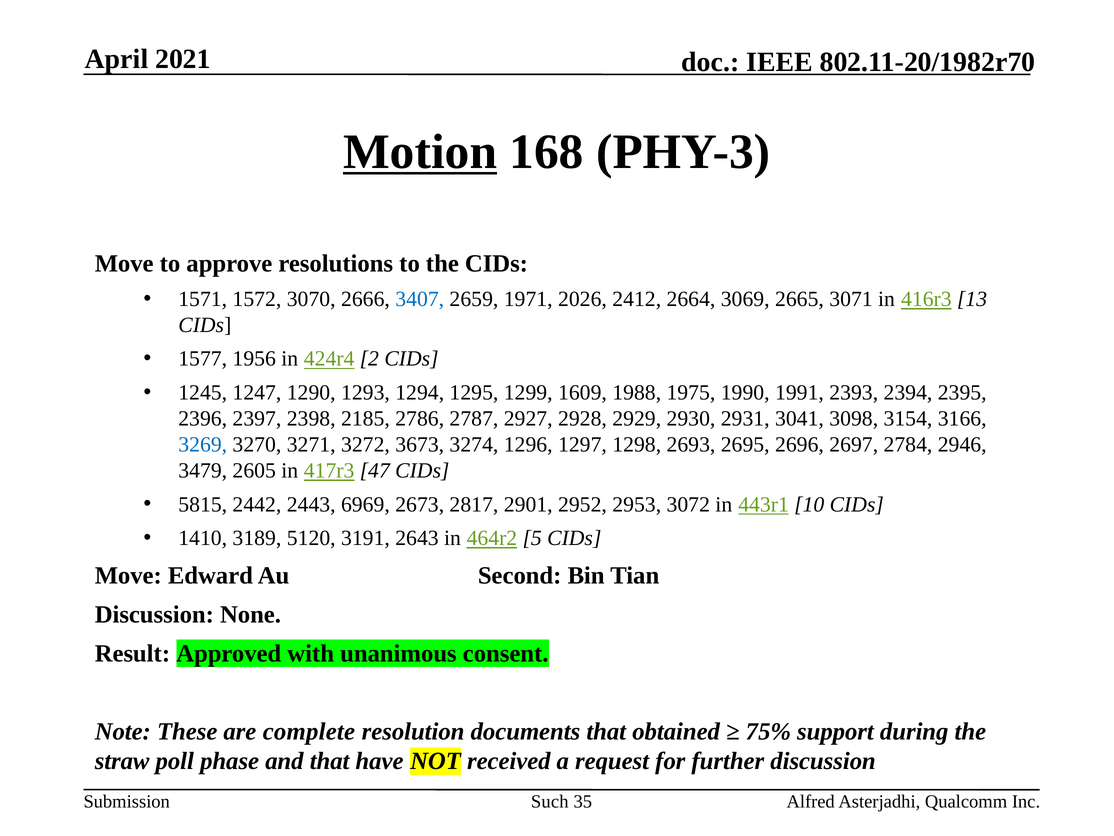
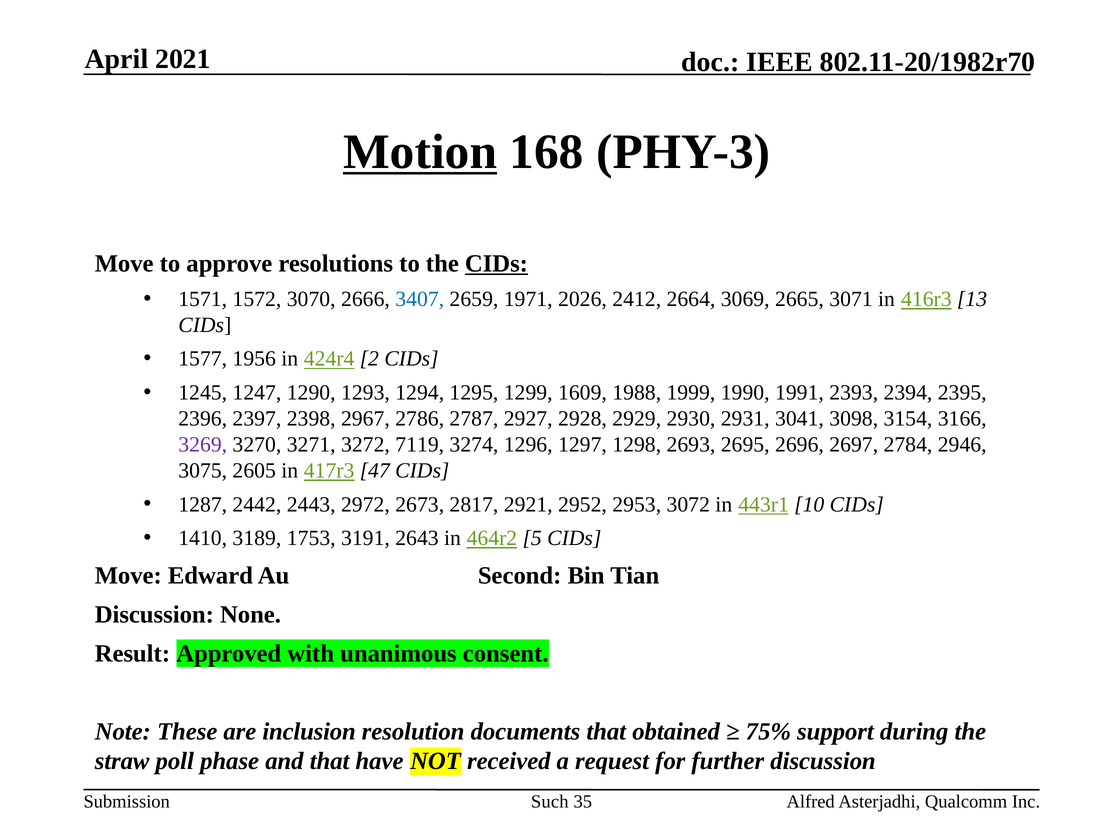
CIDs at (496, 264) underline: none -> present
1975: 1975 -> 1999
2185: 2185 -> 2967
3269 colour: blue -> purple
3673: 3673 -> 7119
3479: 3479 -> 3075
5815: 5815 -> 1287
6969: 6969 -> 2972
2901: 2901 -> 2921
5120: 5120 -> 1753
complete: complete -> inclusion
